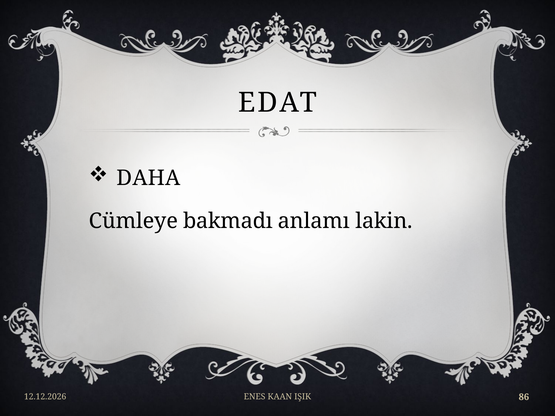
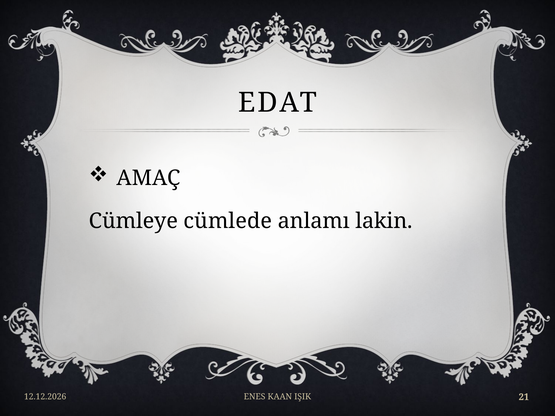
DAHA: DAHA -> AMAÇ
bakmadı: bakmadı -> cümlede
86: 86 -> 21
